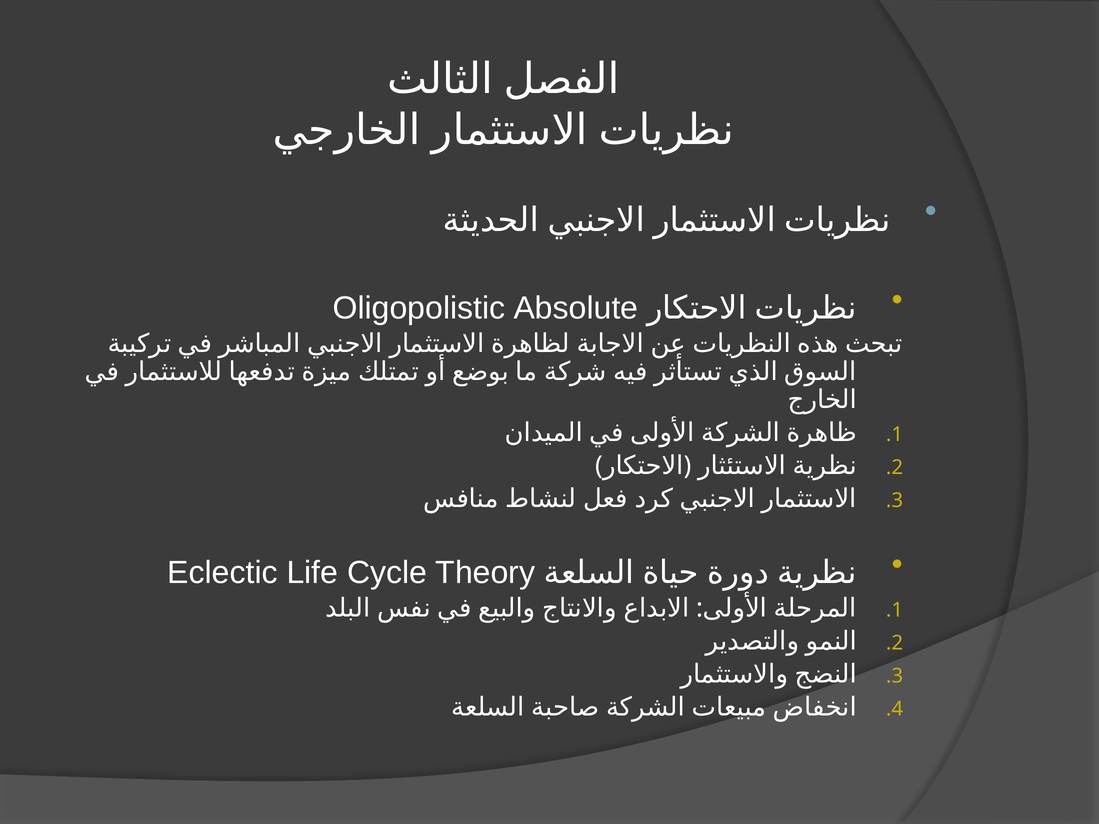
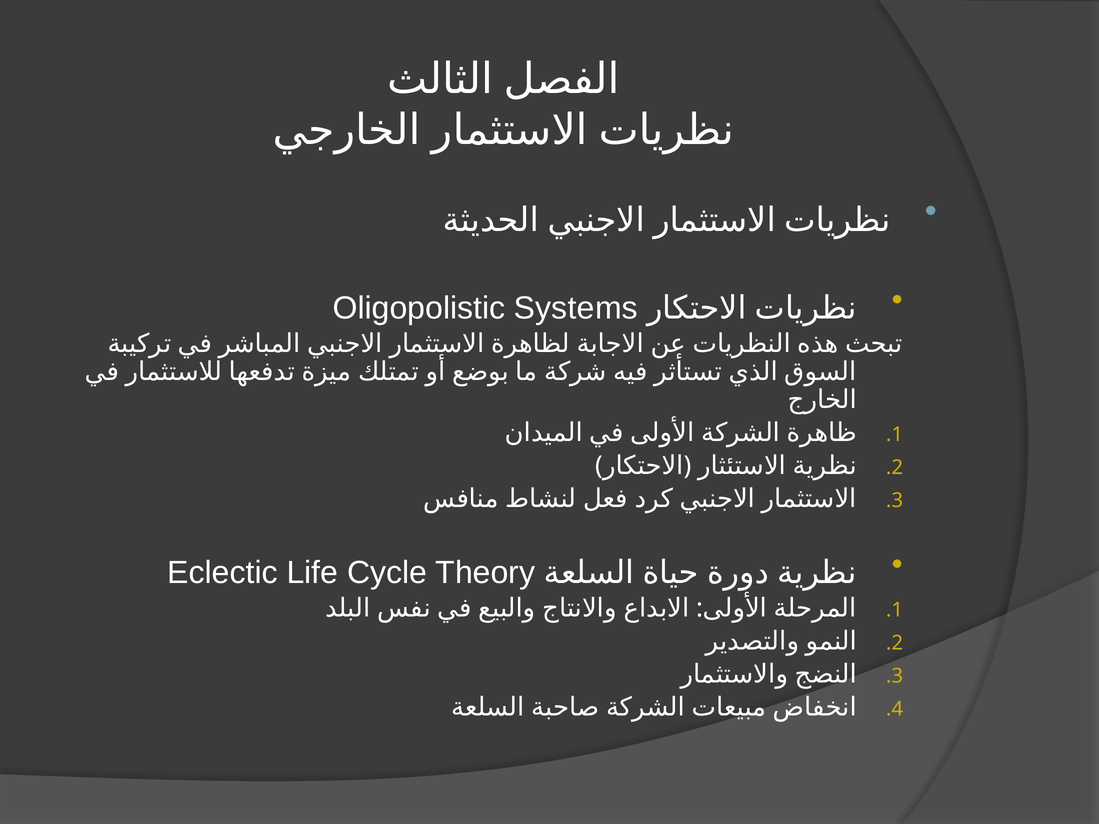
Absolute: Absolute -> Systems
